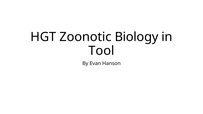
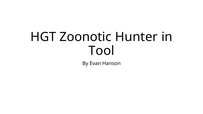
Biology: Biology -> Hunter
